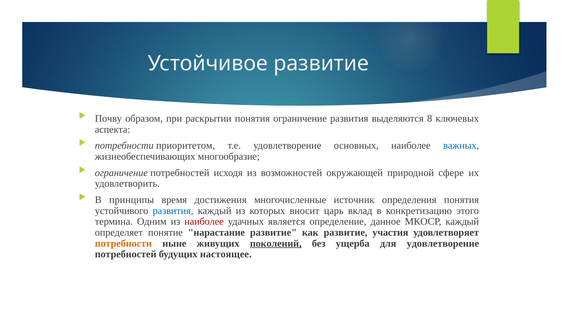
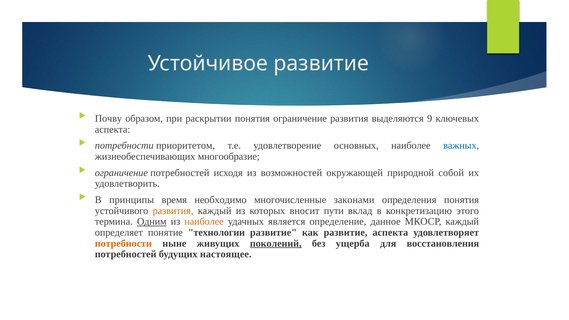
8: 8 -> 9
сфере: сфере -> собой
достижения: достижения -> необходимо
источник: источник -> законами
развития at (173, 211) colour: blue -> orange
царь: царь -> пути
Одним underline: none -> present
наиболее at (204, 222) colour: red -> orange
нарастание: нарастание -> технологии
развитие участия: участия -> аспекта
для удовлетворение: удовлетворение -> восстановления
